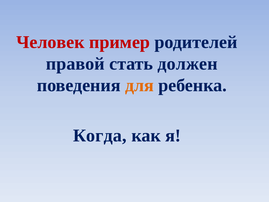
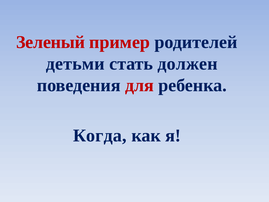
Человек: Человек -> Зеленый
правой: правой -> детьми
для colour: orange -> red
